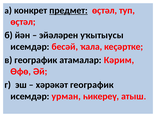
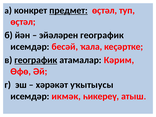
эйәләрен уҡытыусы: уҡытыусы -> географик
географик at (36, 60) underline: none -> present
хәрәкәт географик: географик -> уҡытыусы
урман: урман -> икмәк
